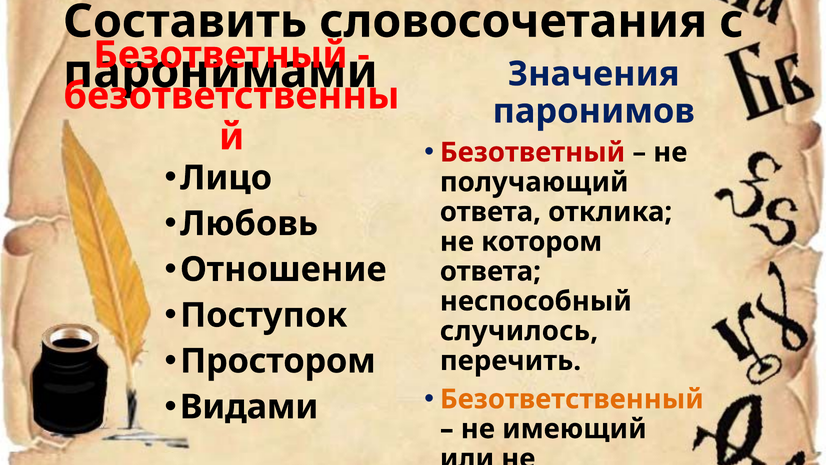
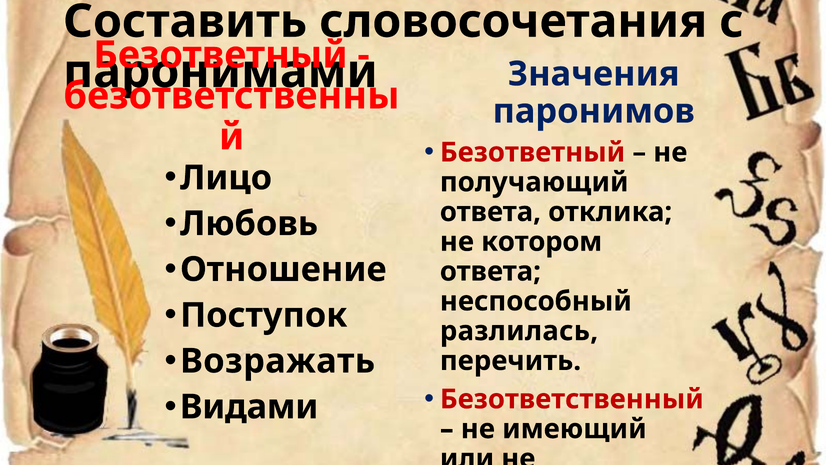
случилось: случилось -> разлилась
Простором: Простором -> Возражать
Безответственный colour: orange -> red
